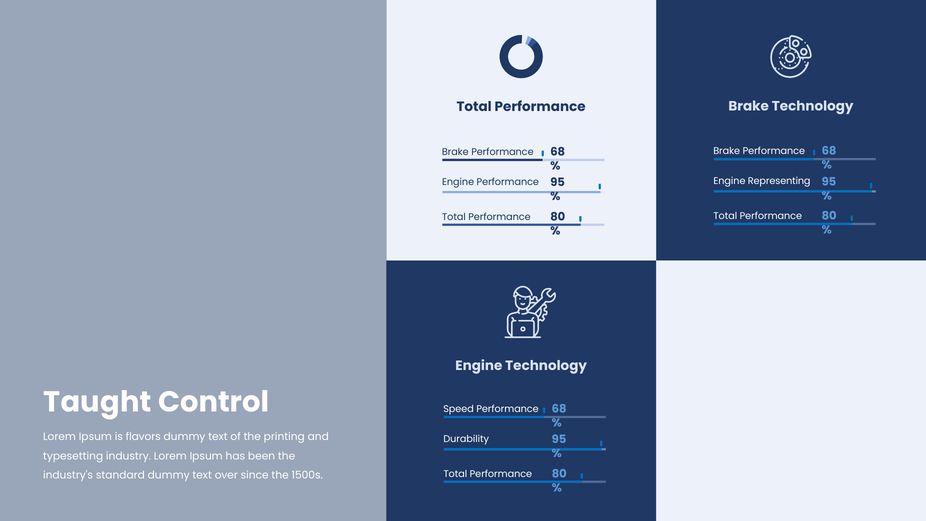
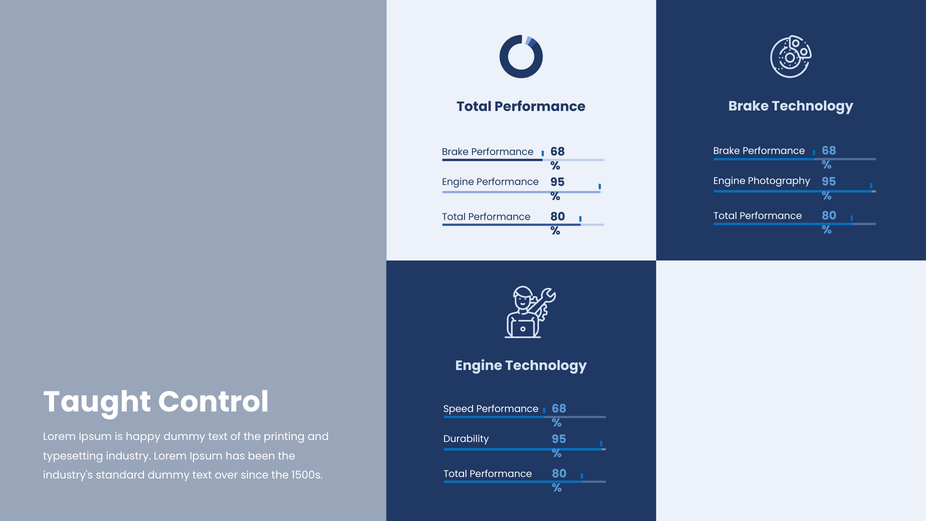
Representing: Representing -> Photography
flavors: flavors -> happy
